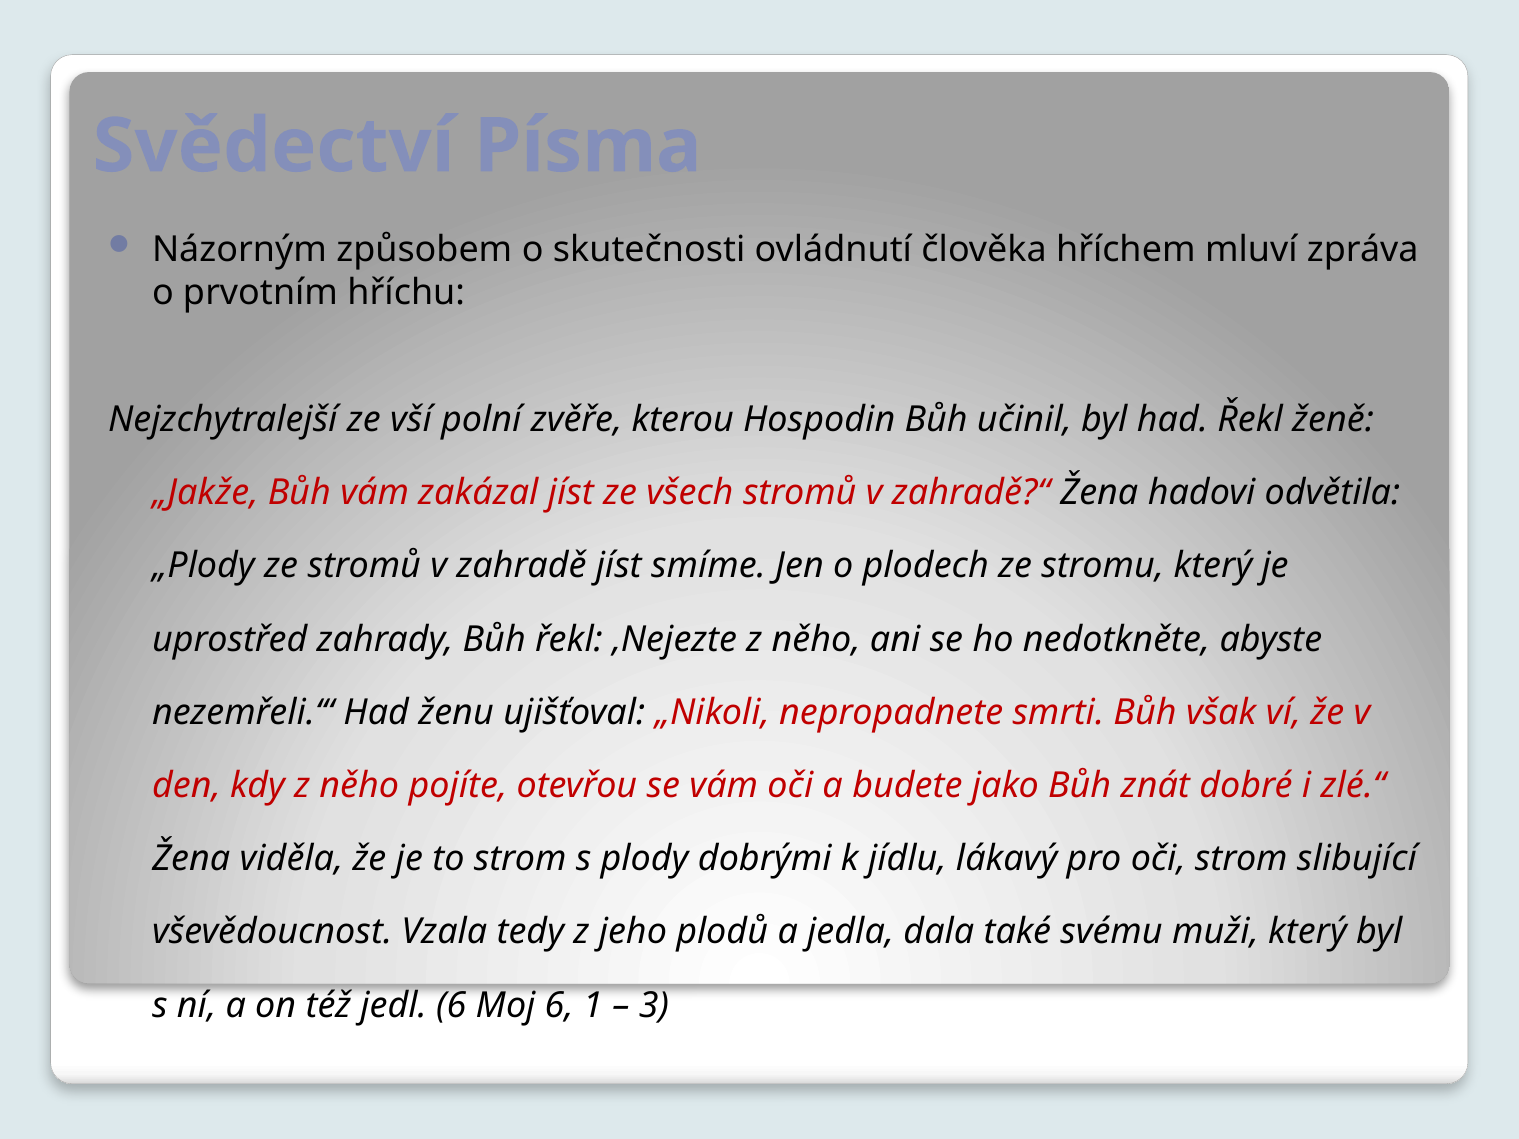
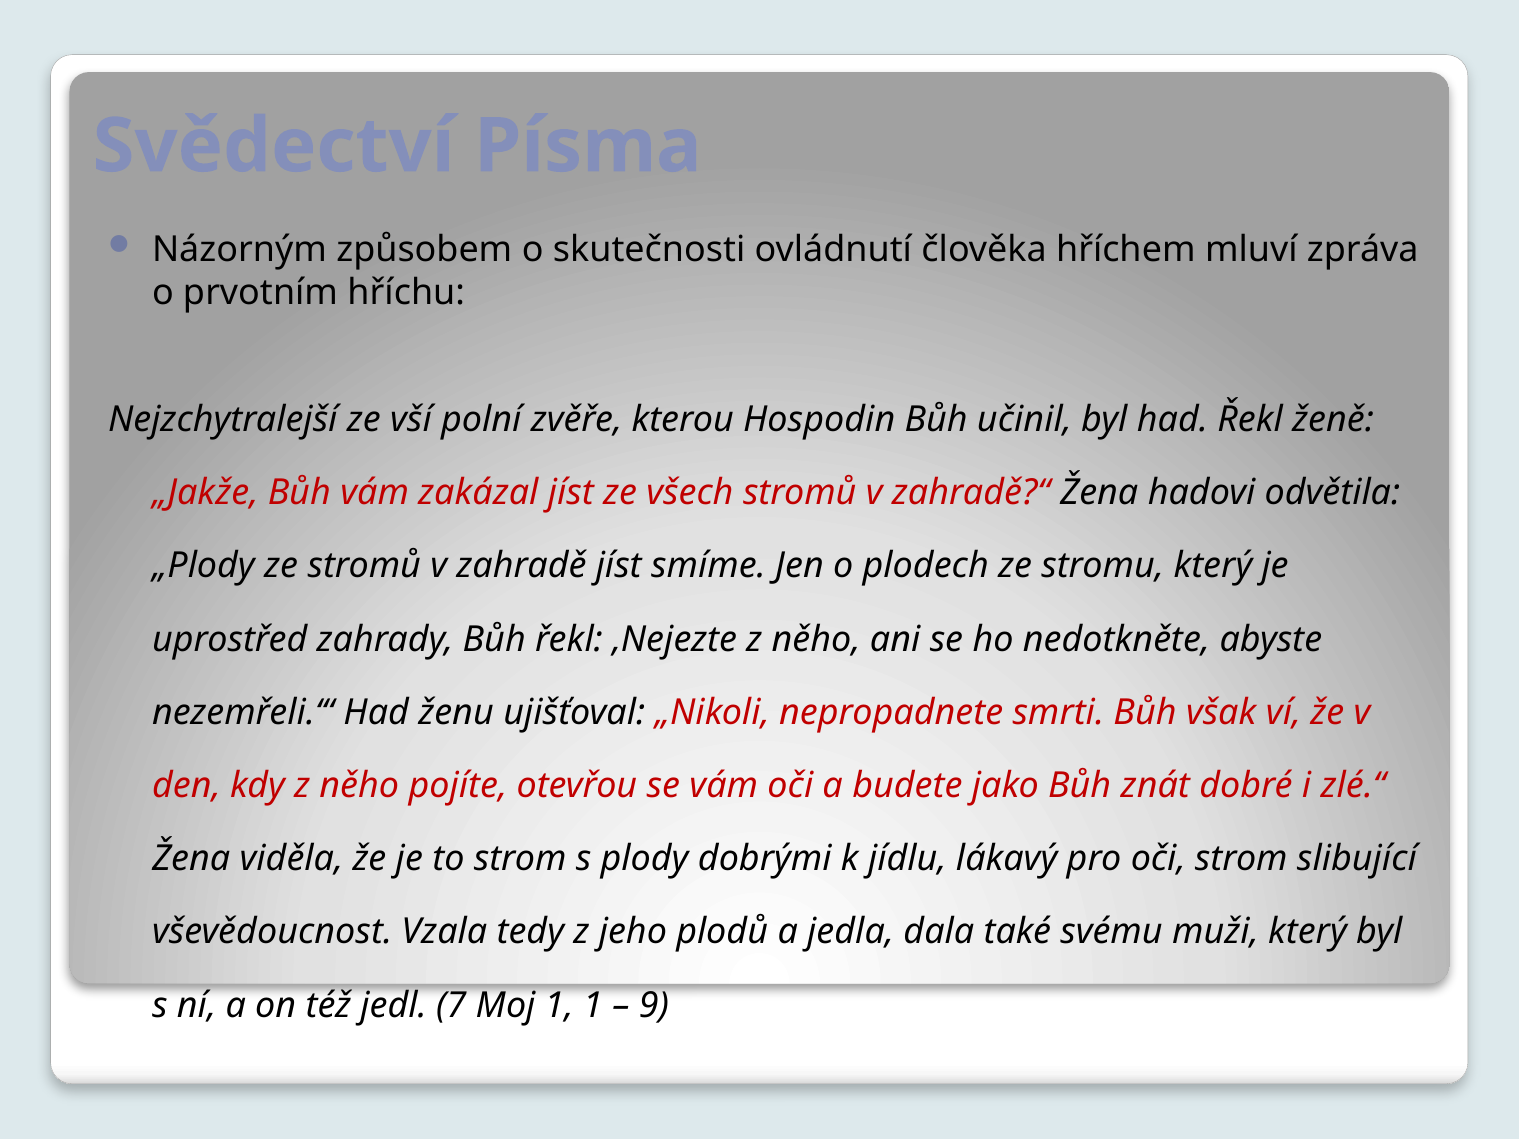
jedl 6: 6 -> 7
Moj 6: 6 -> 1
3: 3 -> 9
